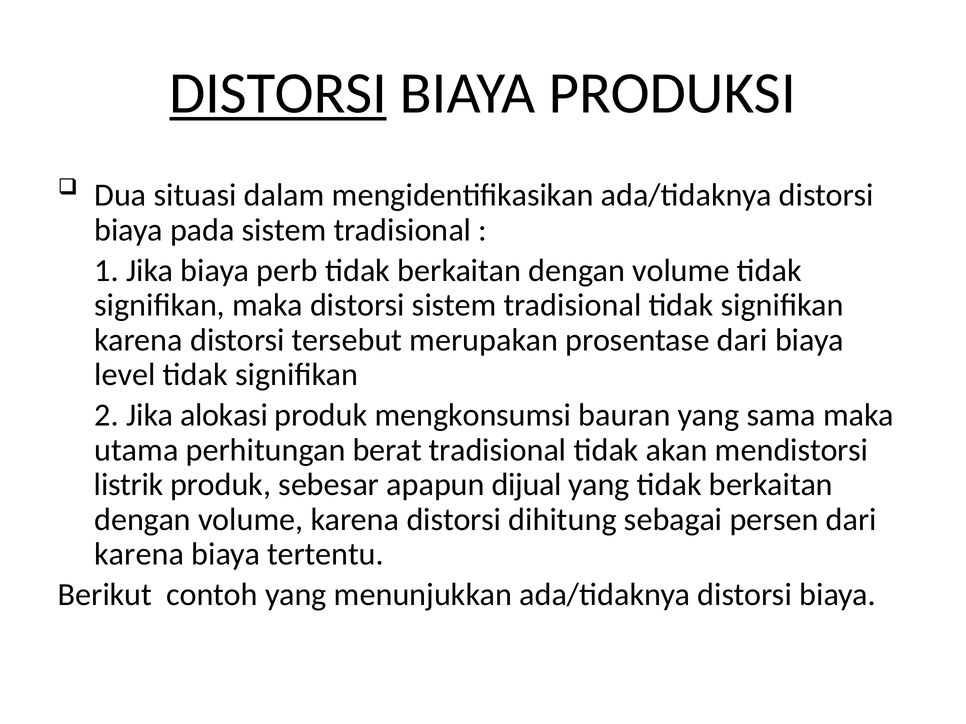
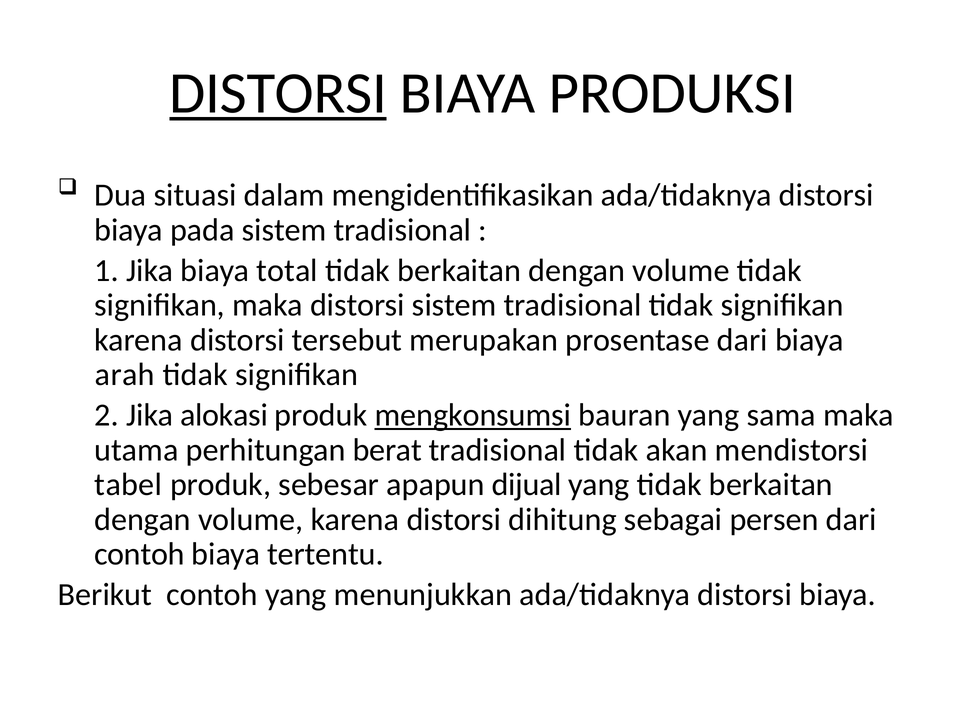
perb: perb -> total
level: level -> arah
mengkonsumsi underline: none -> present
listrik: listrik -> tabel
karena at (139, 555): karena -> contoh
